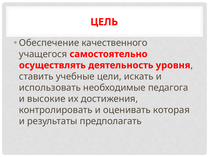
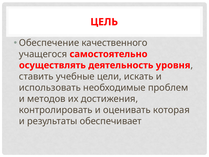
педагога: педагога -> проблем
высокие: высокие -> методов
предполагать: предполагать -> обеспечивает
